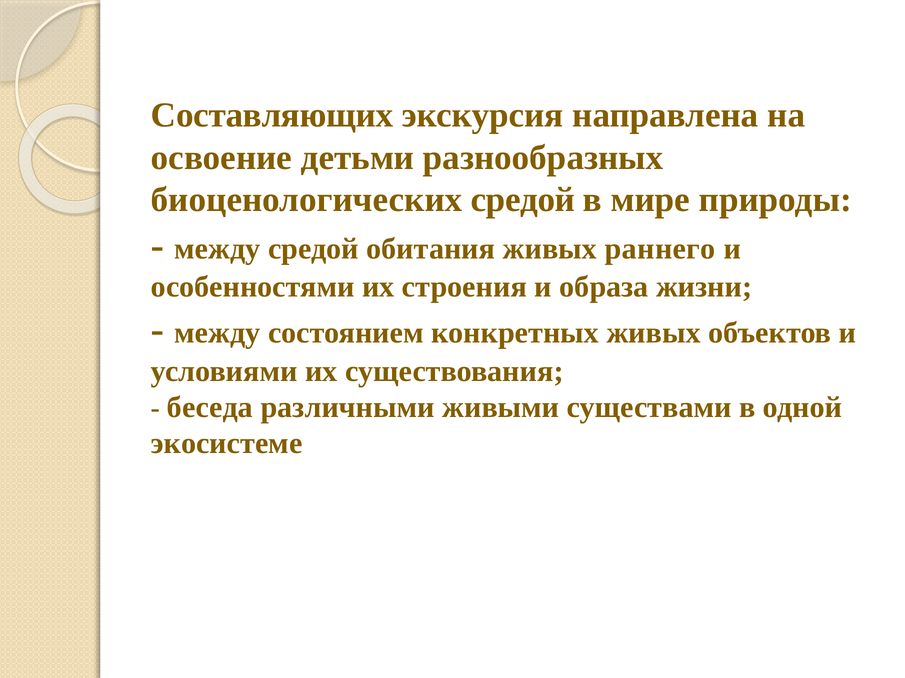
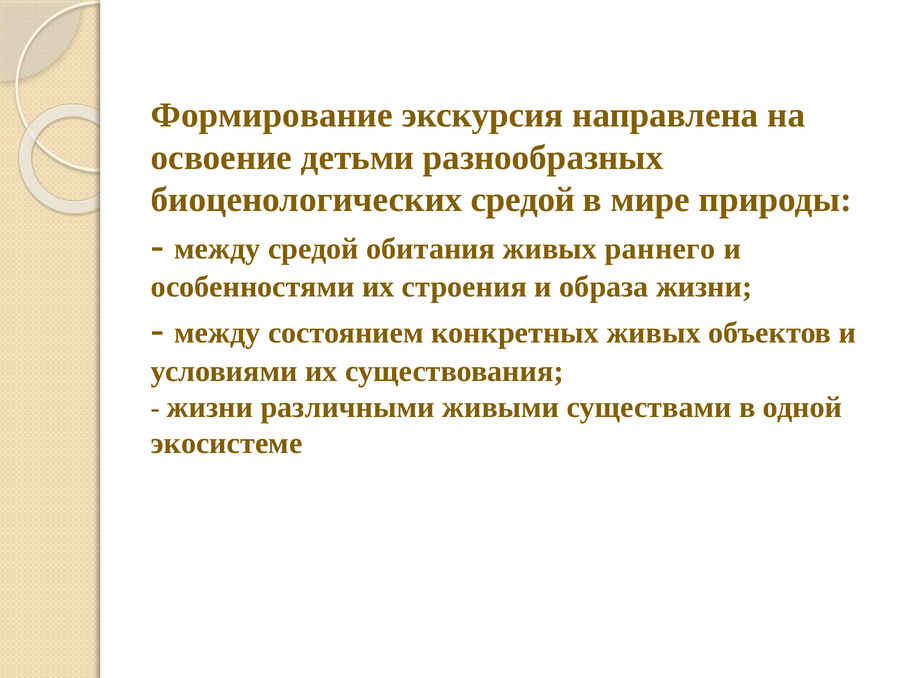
Составляющих: Составляющих -> Формирование
беседа at (210, 408): беседа -> жизни
